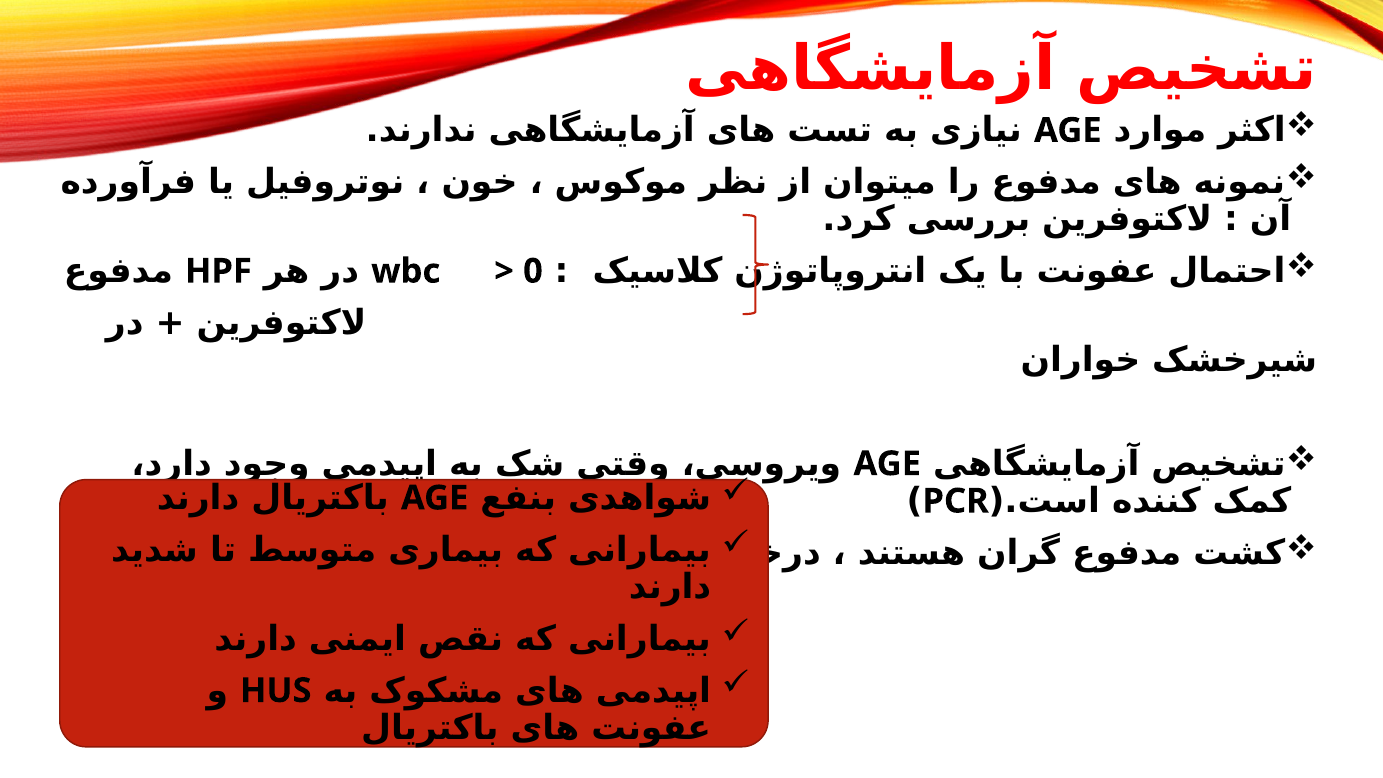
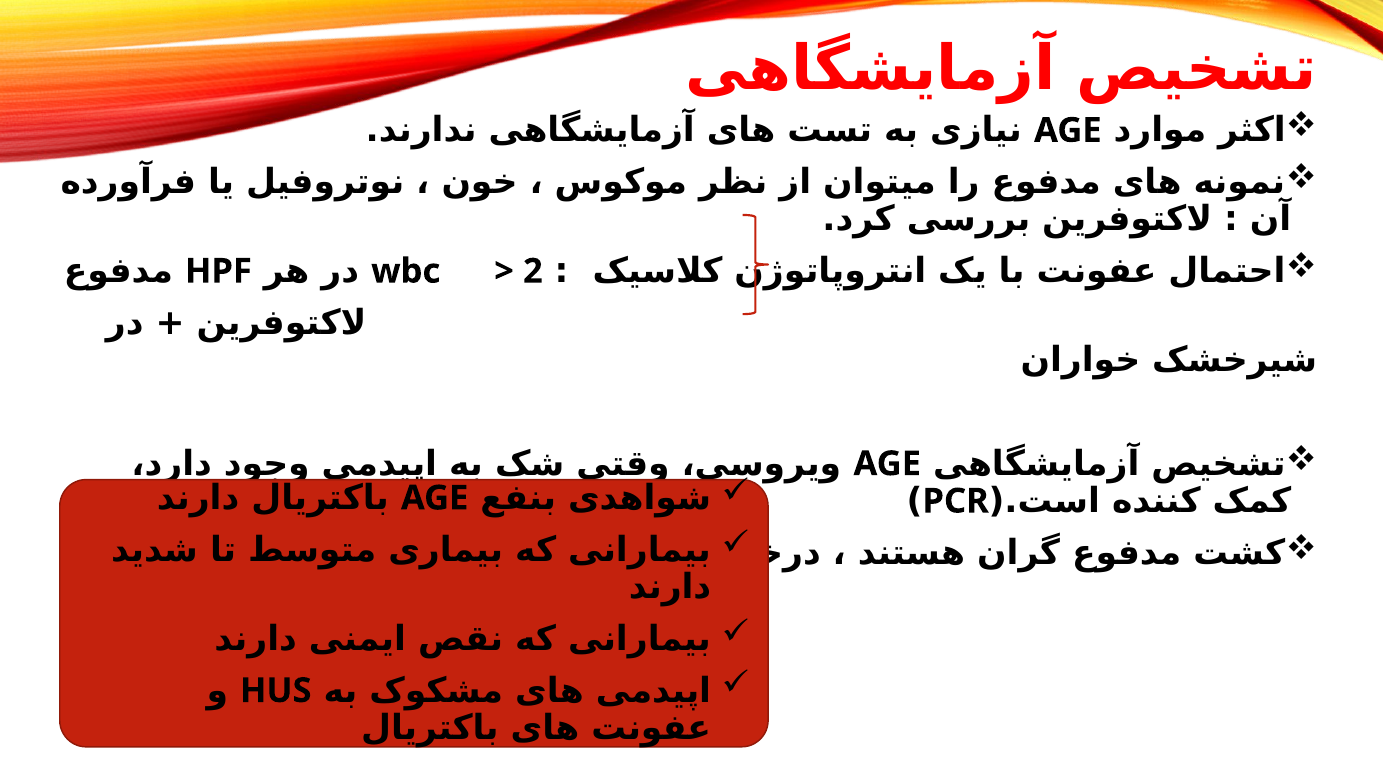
0: 0 -> 2
